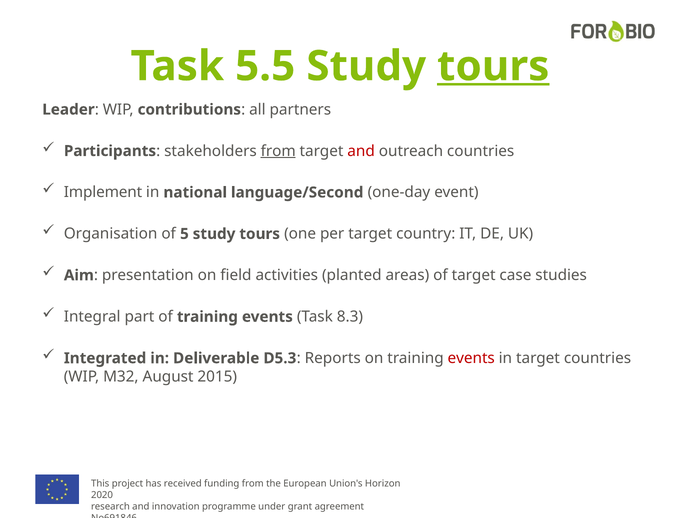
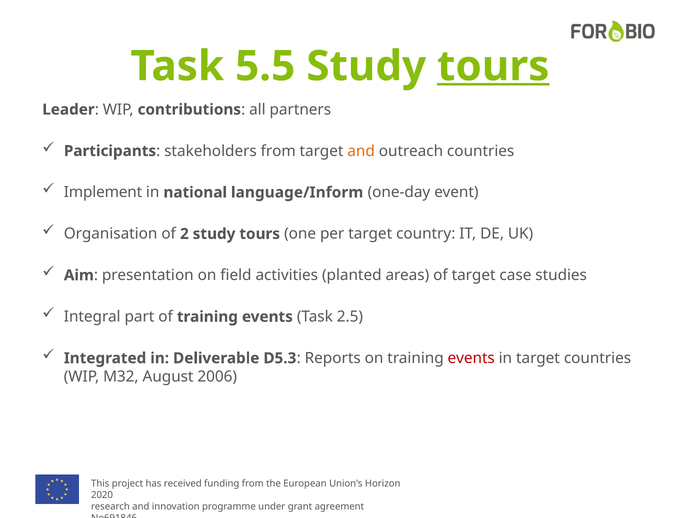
from at (278, 151) underline: present -> none
and at (361, 151) colour: red -> orange
language/Second: language/Second -> language/Inform
5: 5 -> 2
8.3: 8.3 -> 2.5
2015: 2015 -> 2006
